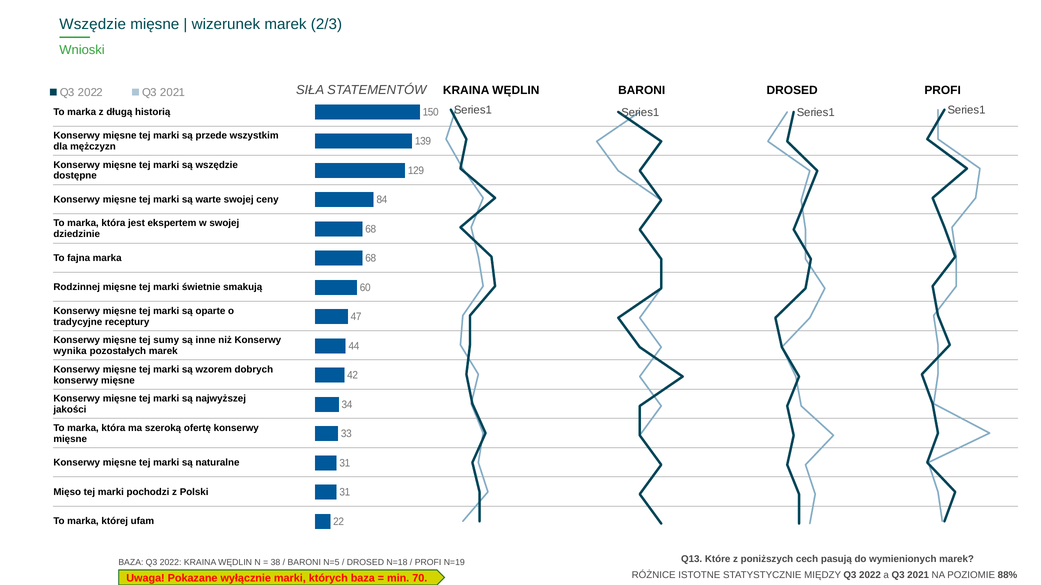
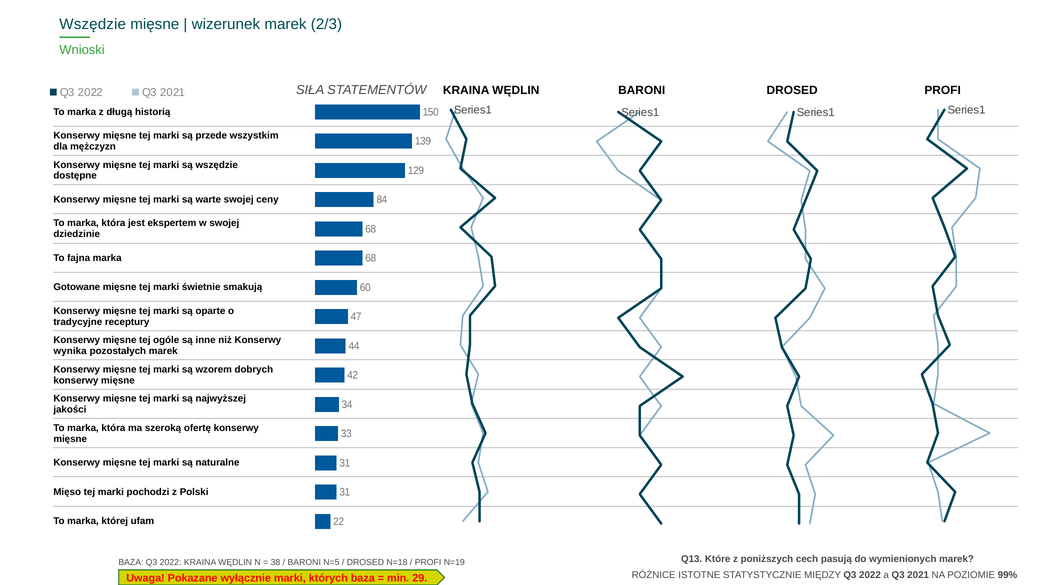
Rodzinnej: Rodzinnej -> Gotowane
sumy: sumy -> ogóle
88%: 88% -> 99%
70: 70 -> 29
